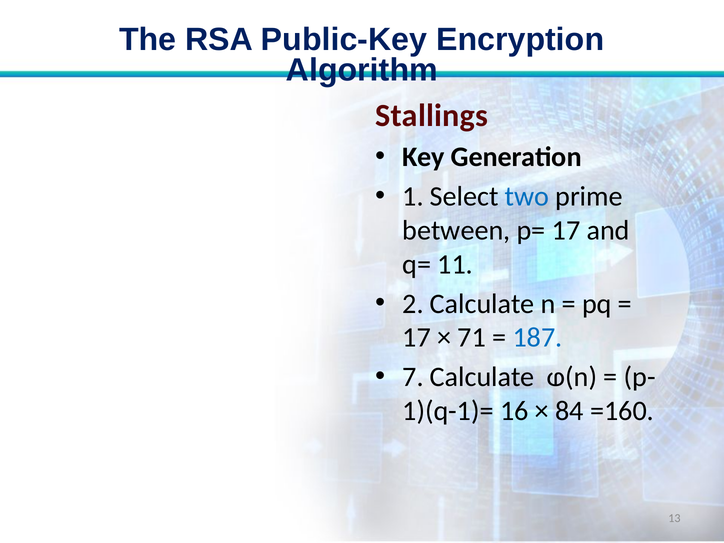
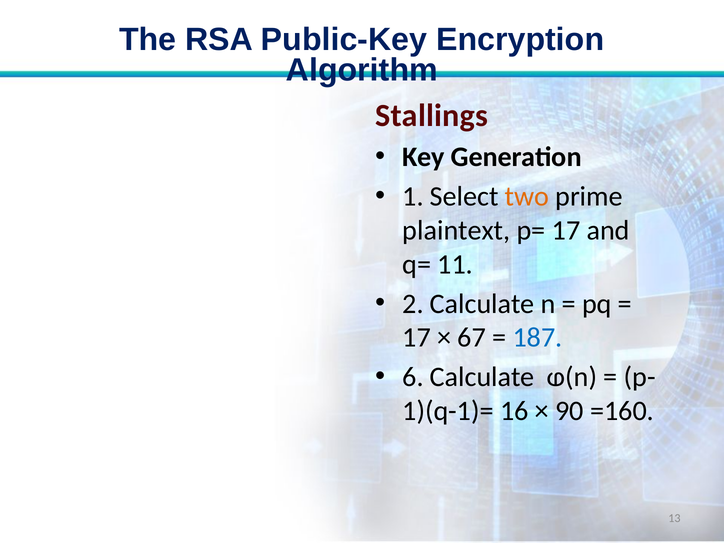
two colour: blue -> orange
between: between -> plaintext
71: 71 -> 67
7: 7 -> 6
84: 84 -> 90
